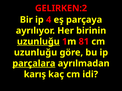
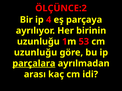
GELIRKEN:2: GELIRKEN:2 -> ÖLÇÜNCE:2
uzunluğu at (38, 42) underline: present -> none
81: 81 -> 53
karış: karış -> arası
